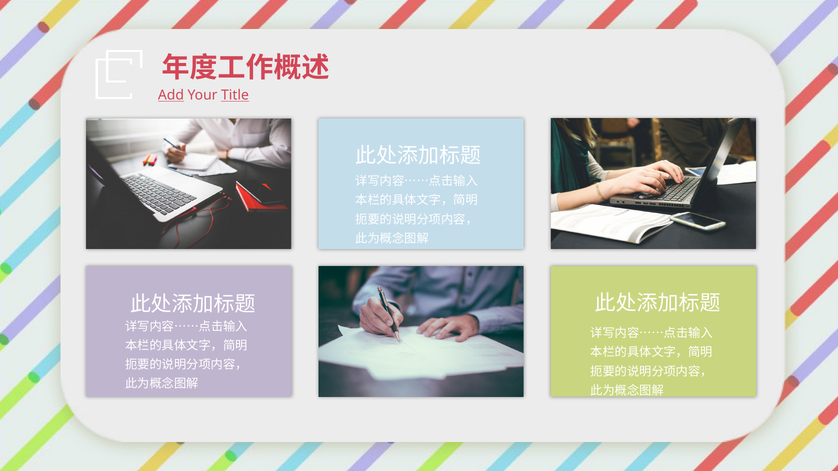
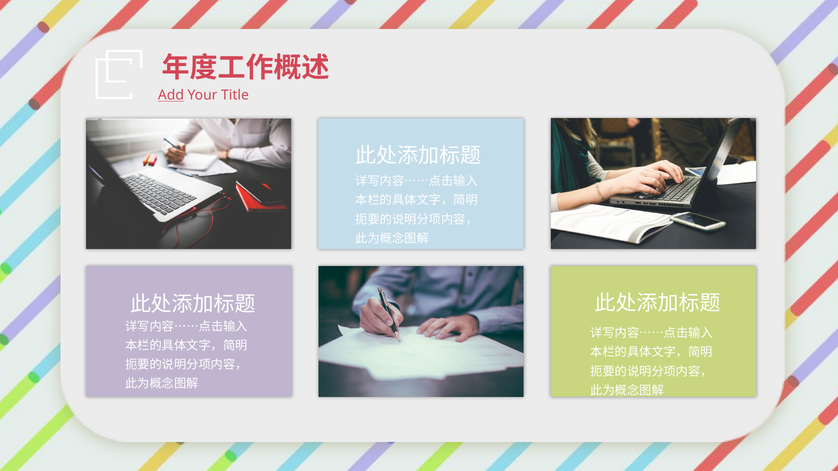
Title underline: present -> none
